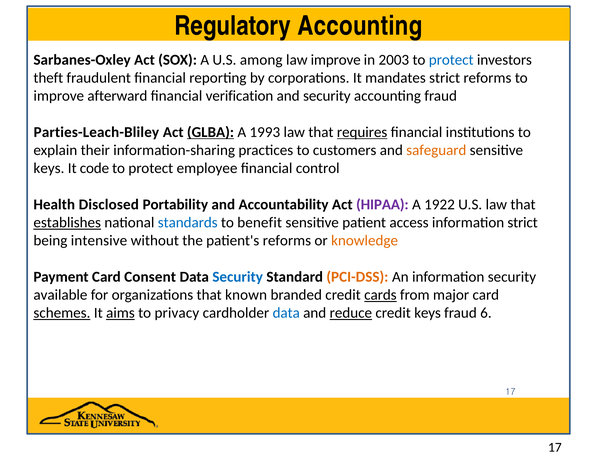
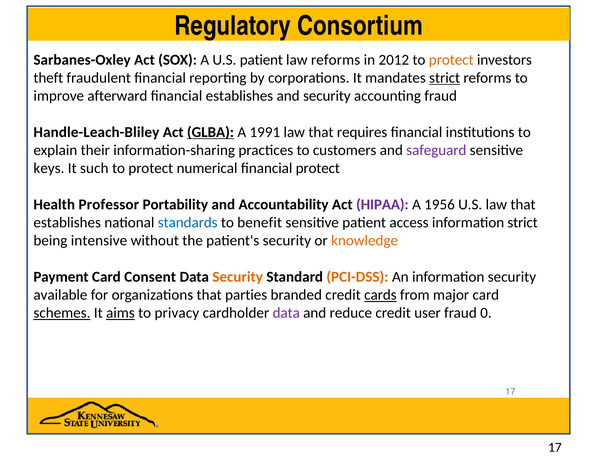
Regulatory Accounting: Accounting -> Consortium
U.S among: among -> patient
law improve: improve -> reforms
2003: 2003 -> 2012
protect at (451, 60) colour: blue -> orange
strict at (445, 78) underline: none -> present
financial verification: verification -> establishes
Parties-Leach-Bliley: Parties-Leach-Bliley -> Handle-Leach-Bliley
1993: 1993 -> 1991
requires underline: present -> none
safeguard colour: orange -> purple
code: code -> such
employee: employee -> numerical
financial control: control -> protect
Disclosed: Disclosed -> Professor
1922: 1922 -> 1956
establishes at (67, 223) underline: present -> none
patient's reforms: reforms -> security
Security at (238, 277) colour: blue -> orange
known: known -> parties
data at (286, 313) colour: blue -> purple
reduce underline: present -> none
credit keys: keys -> user
6: 6 -> 0
